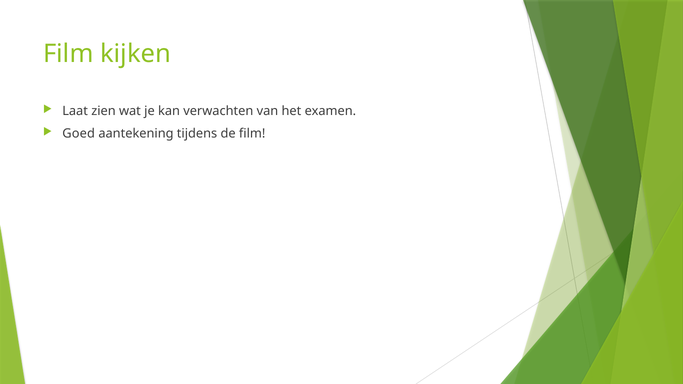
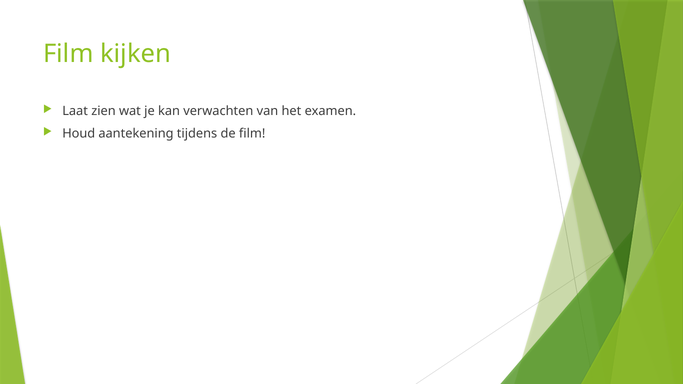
Goed: Goed -> Houd
